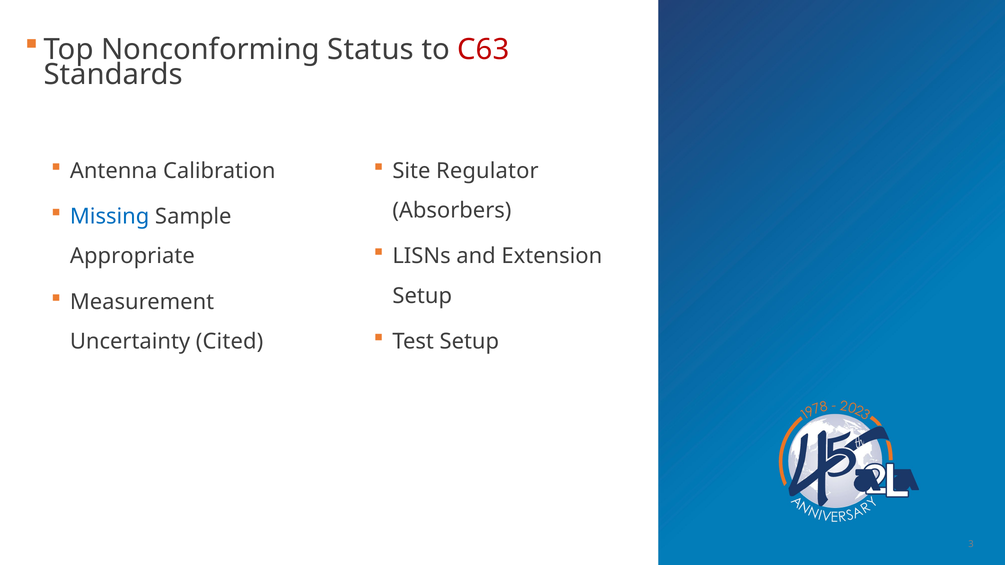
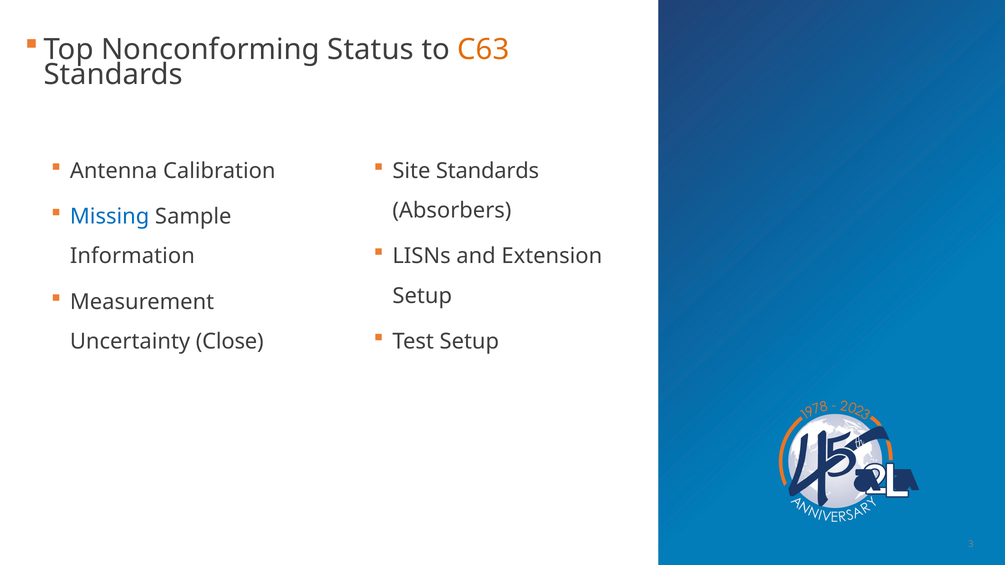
C63 colour: red -> orange
Site Regulator: Regulator -> Standards
Appropriate: Appropriate -> Information
Cited: Cited -> Close
